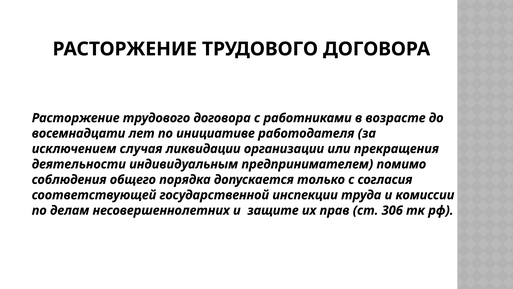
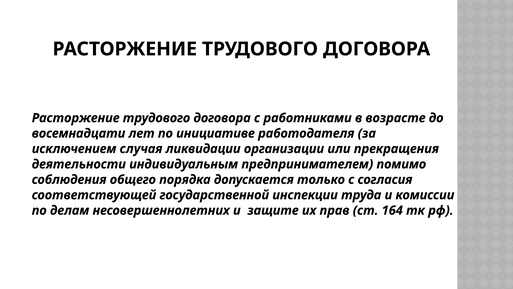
306: 306 -> 164
